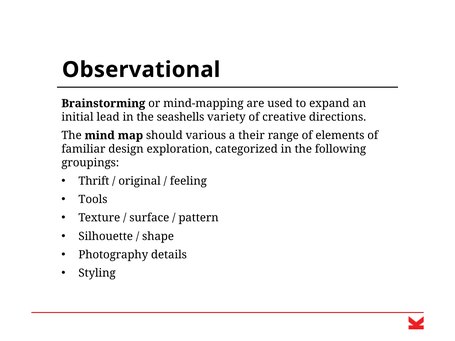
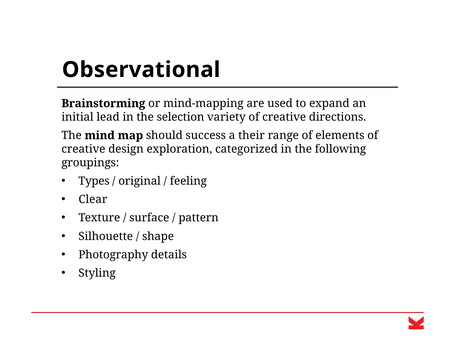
seashells: seashells -> selection
various: various -> success
familiar at (83, 149): familiar -> creative
Thrift: Thrift -> Types
Tools: Tools -> Clear
